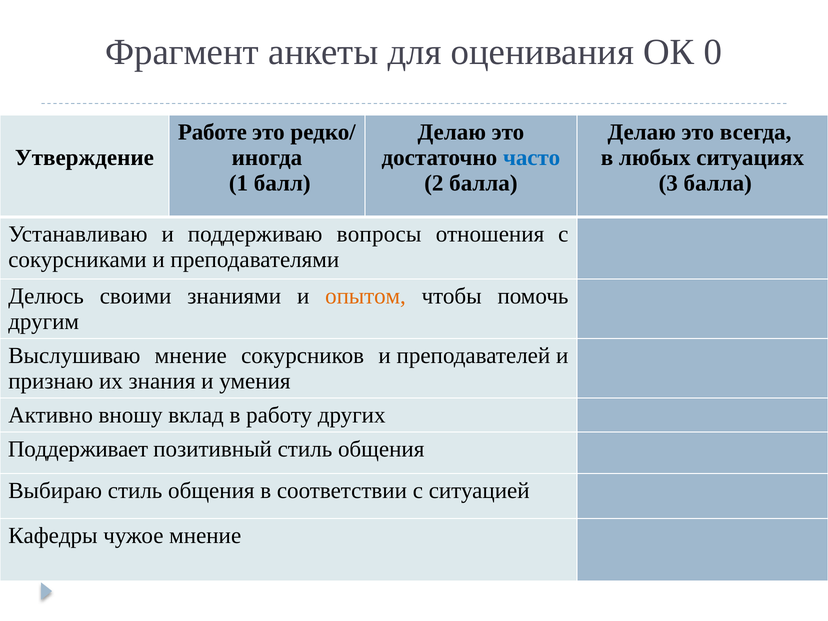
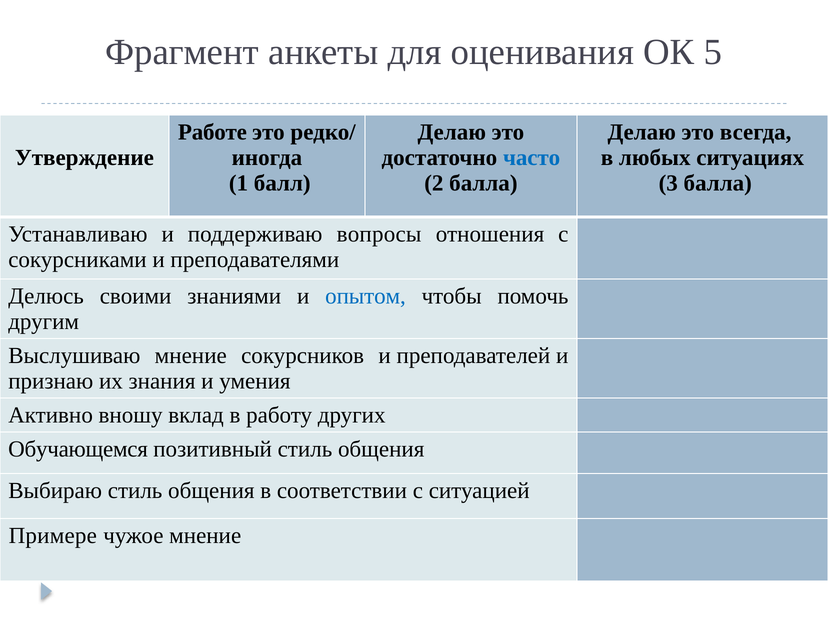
0: 0 -> 5
опытом colour: orange -> blue
Поддерживает: Поддерживает -> Обучающемся
Кафедры: Кафедры -> Примере
